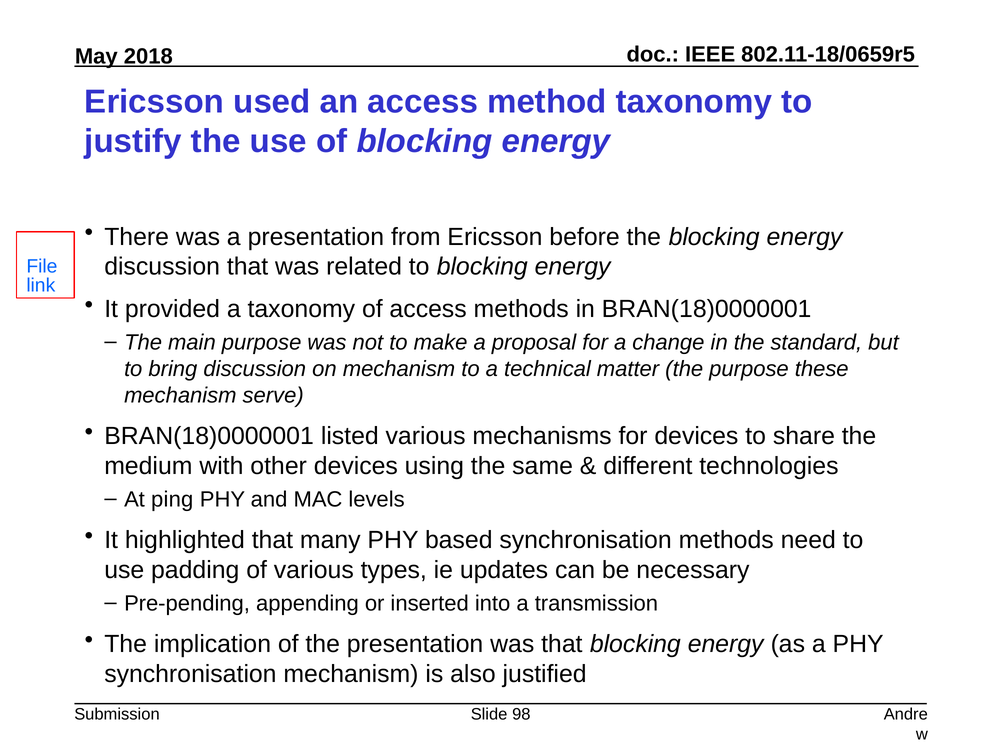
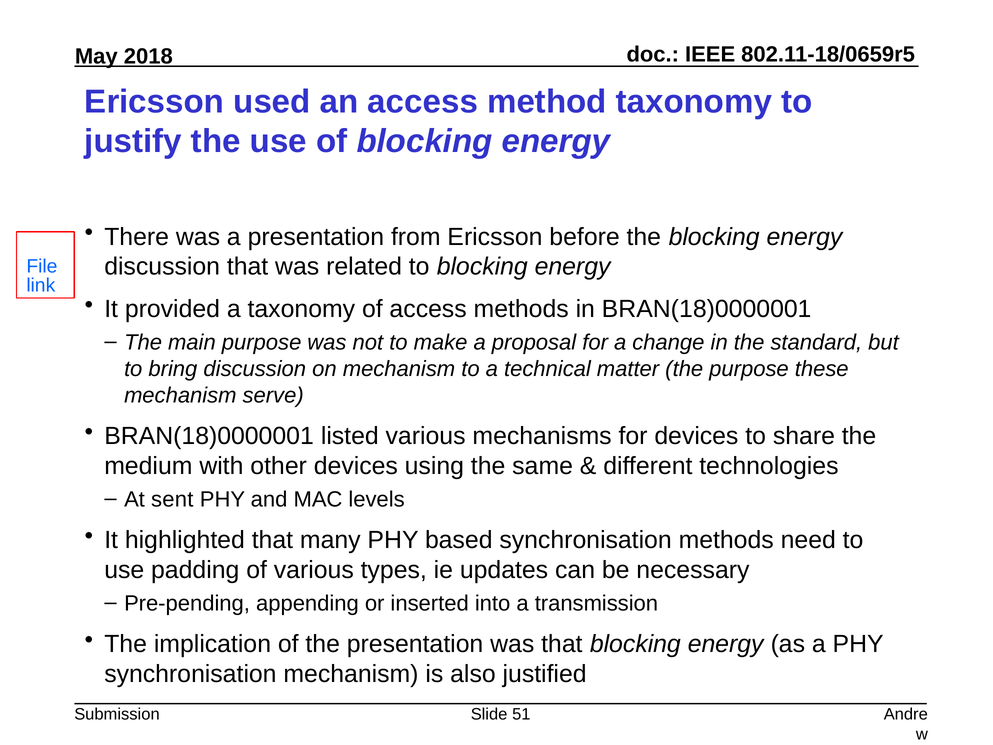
ping: ping -> sent
98: 98 -> 51
